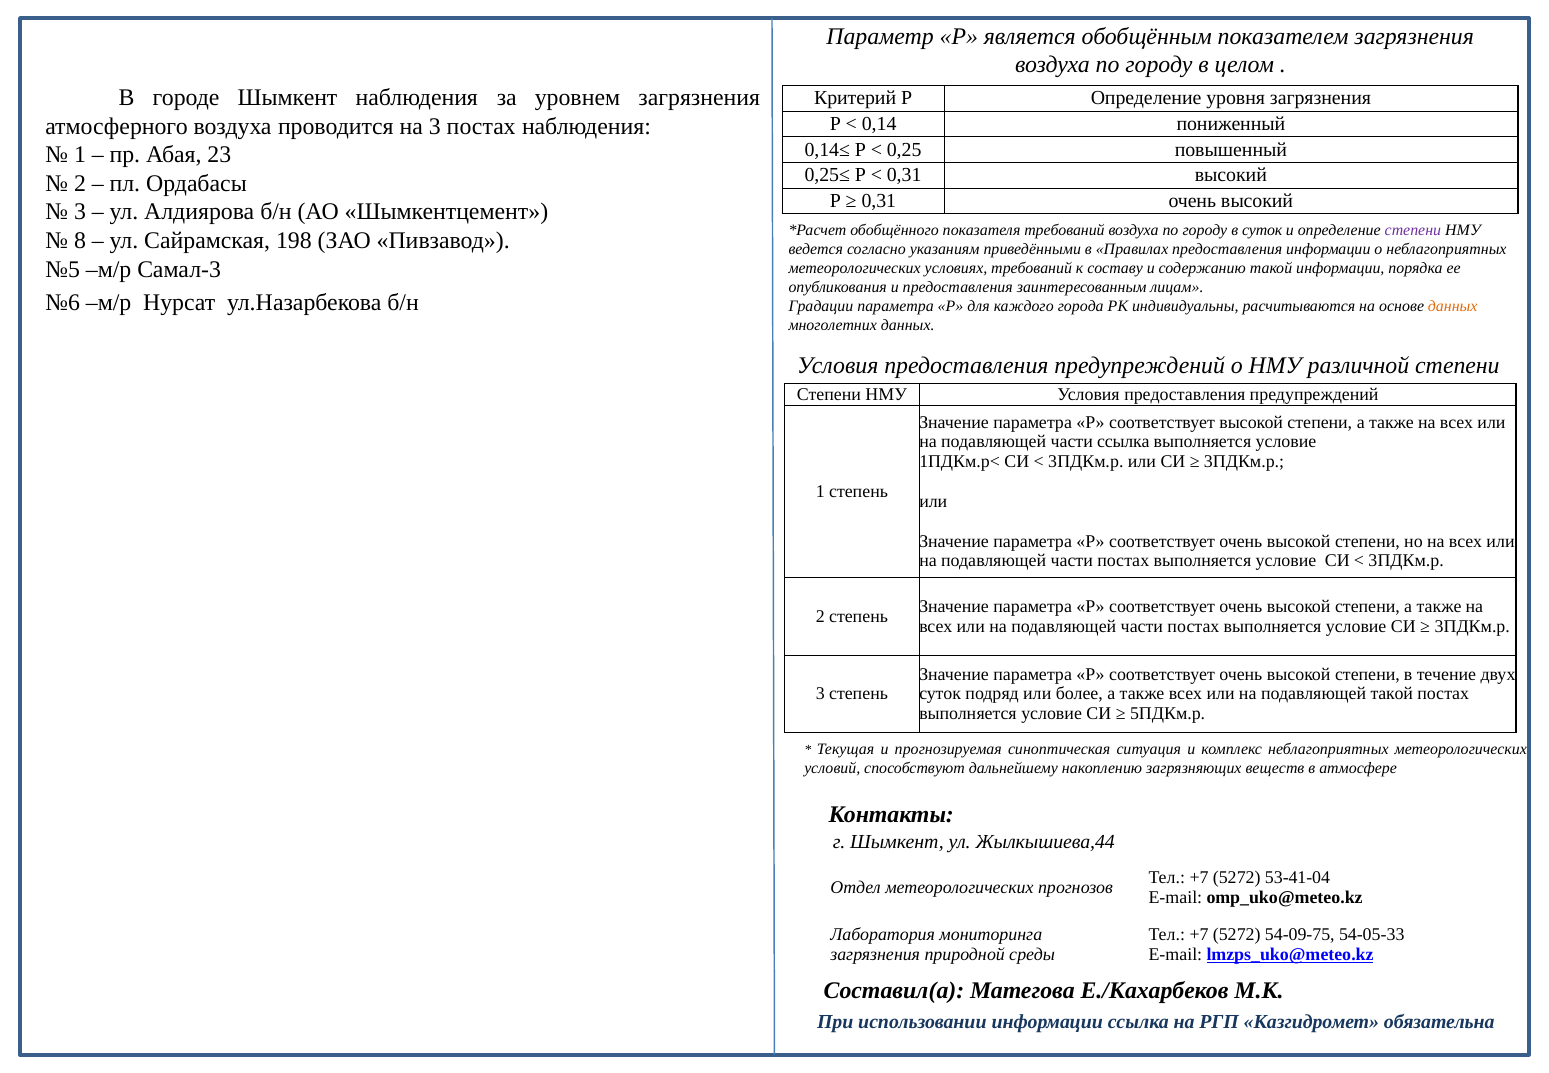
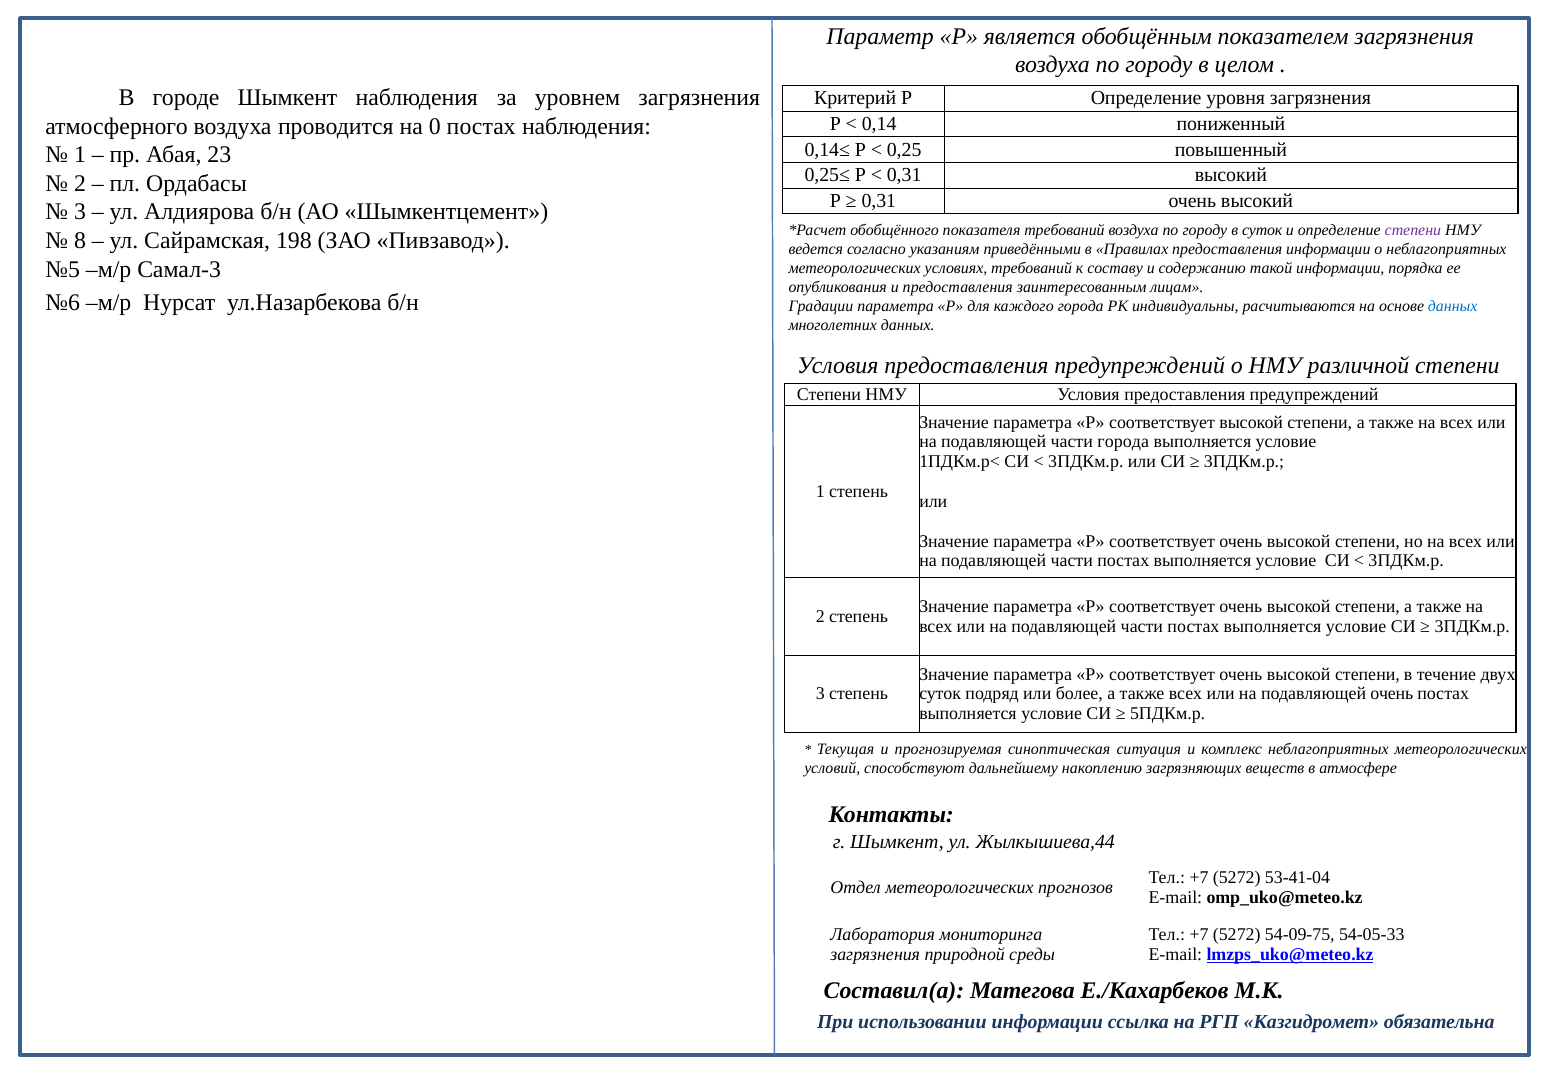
на 3: 3 -> 0
данных at (1453, 306) colour: orange -> blue
части ссылка: ссылка -> города
подавляющей такой: такой -> очень
